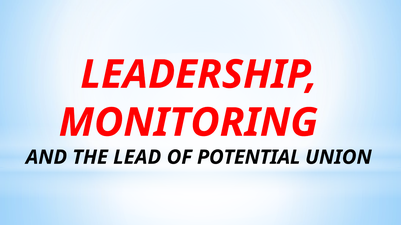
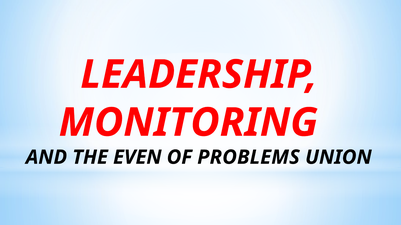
LEAD: LEAD -> EVEN
POTENTIAL: POTENTIAL -> PROBLEMS
